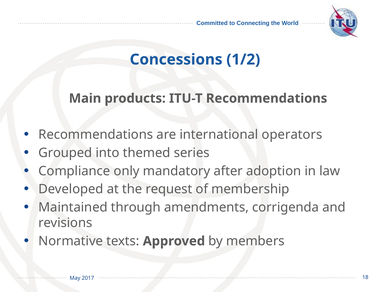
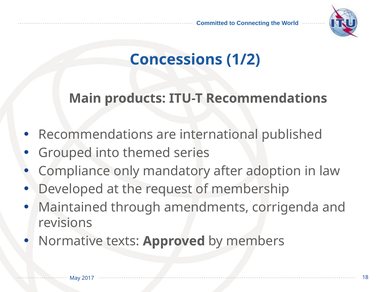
operators: operators -> published
